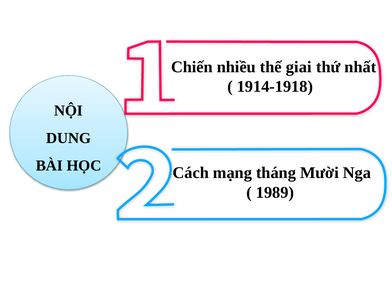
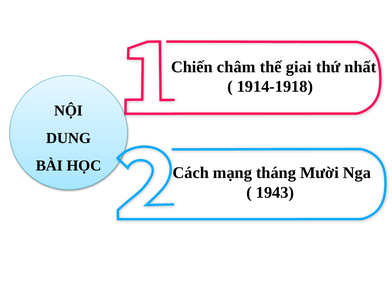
nhiều: nhiều -> châm
1989: 1989 -> 1943
